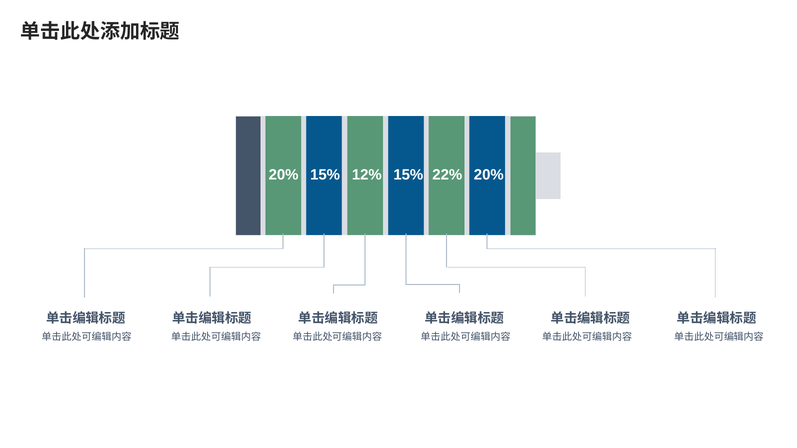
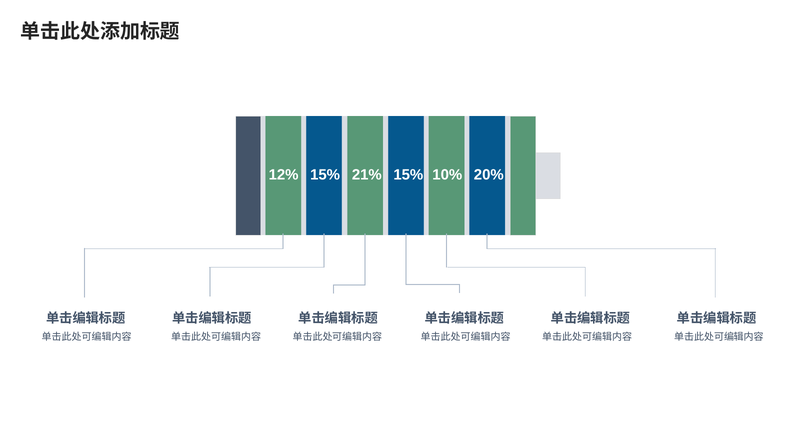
20% at (284, 175): 20% -> 12%
12%: 12% -> 21%
22%: 22% -> 10%
